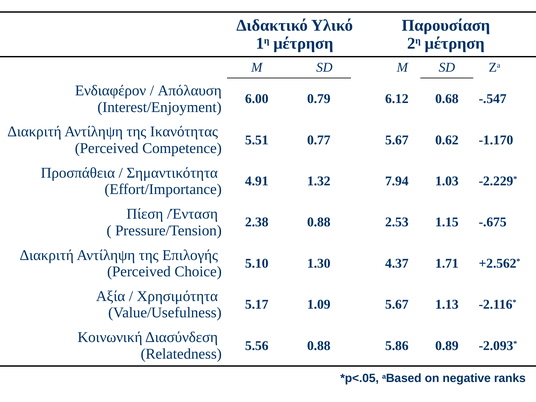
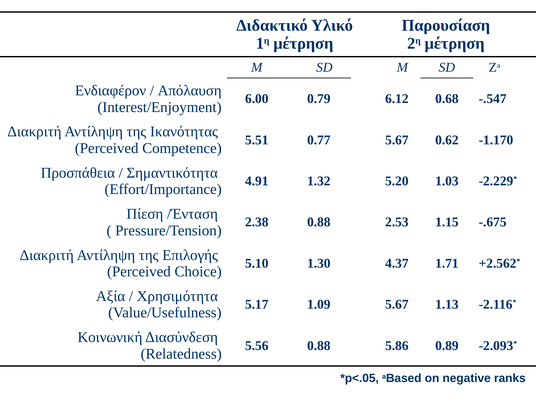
7.94: 7.94 -> 5.20
